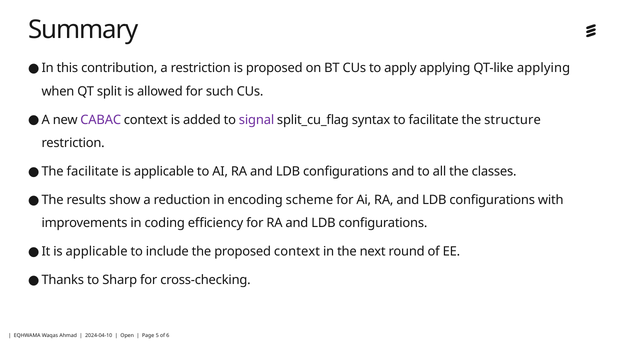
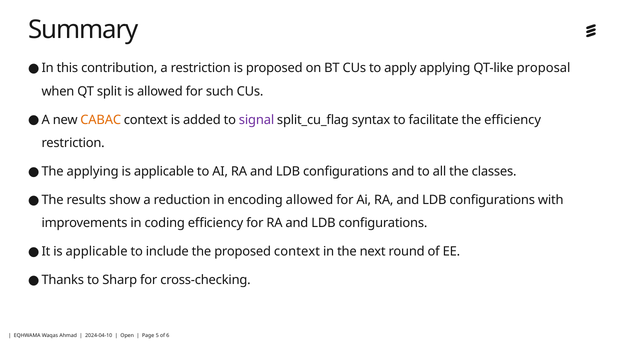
QT-like applying: applying -> proposal
CABAC colour: purple -> orange
the structure: structure -> efficiency
The facilitate: facilitate -> applying
encoding scheme: scheme -> allowed
